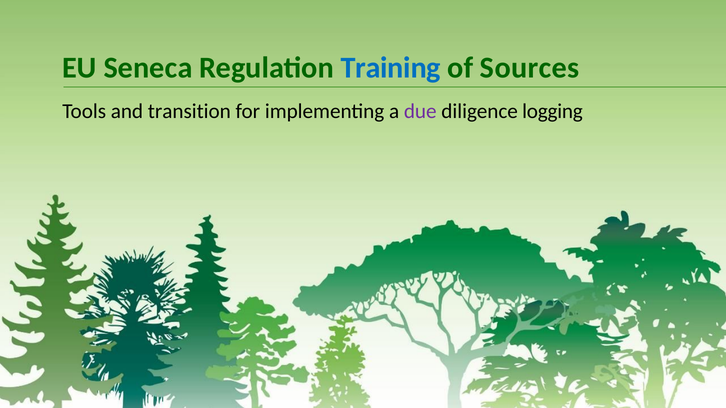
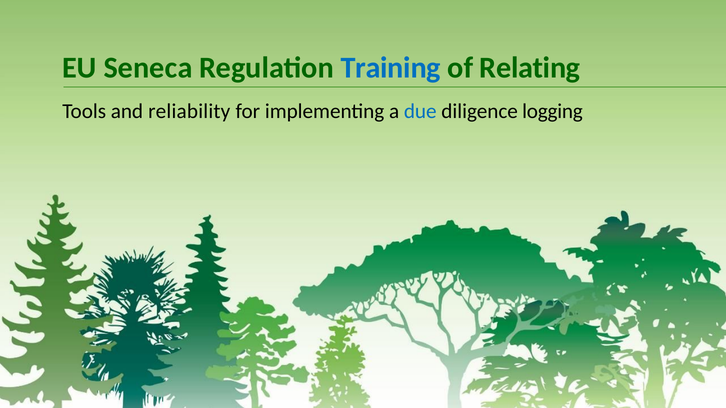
Sources: Sources -> Relating
transition: transition -> reliability
due colour: purple -> blue
